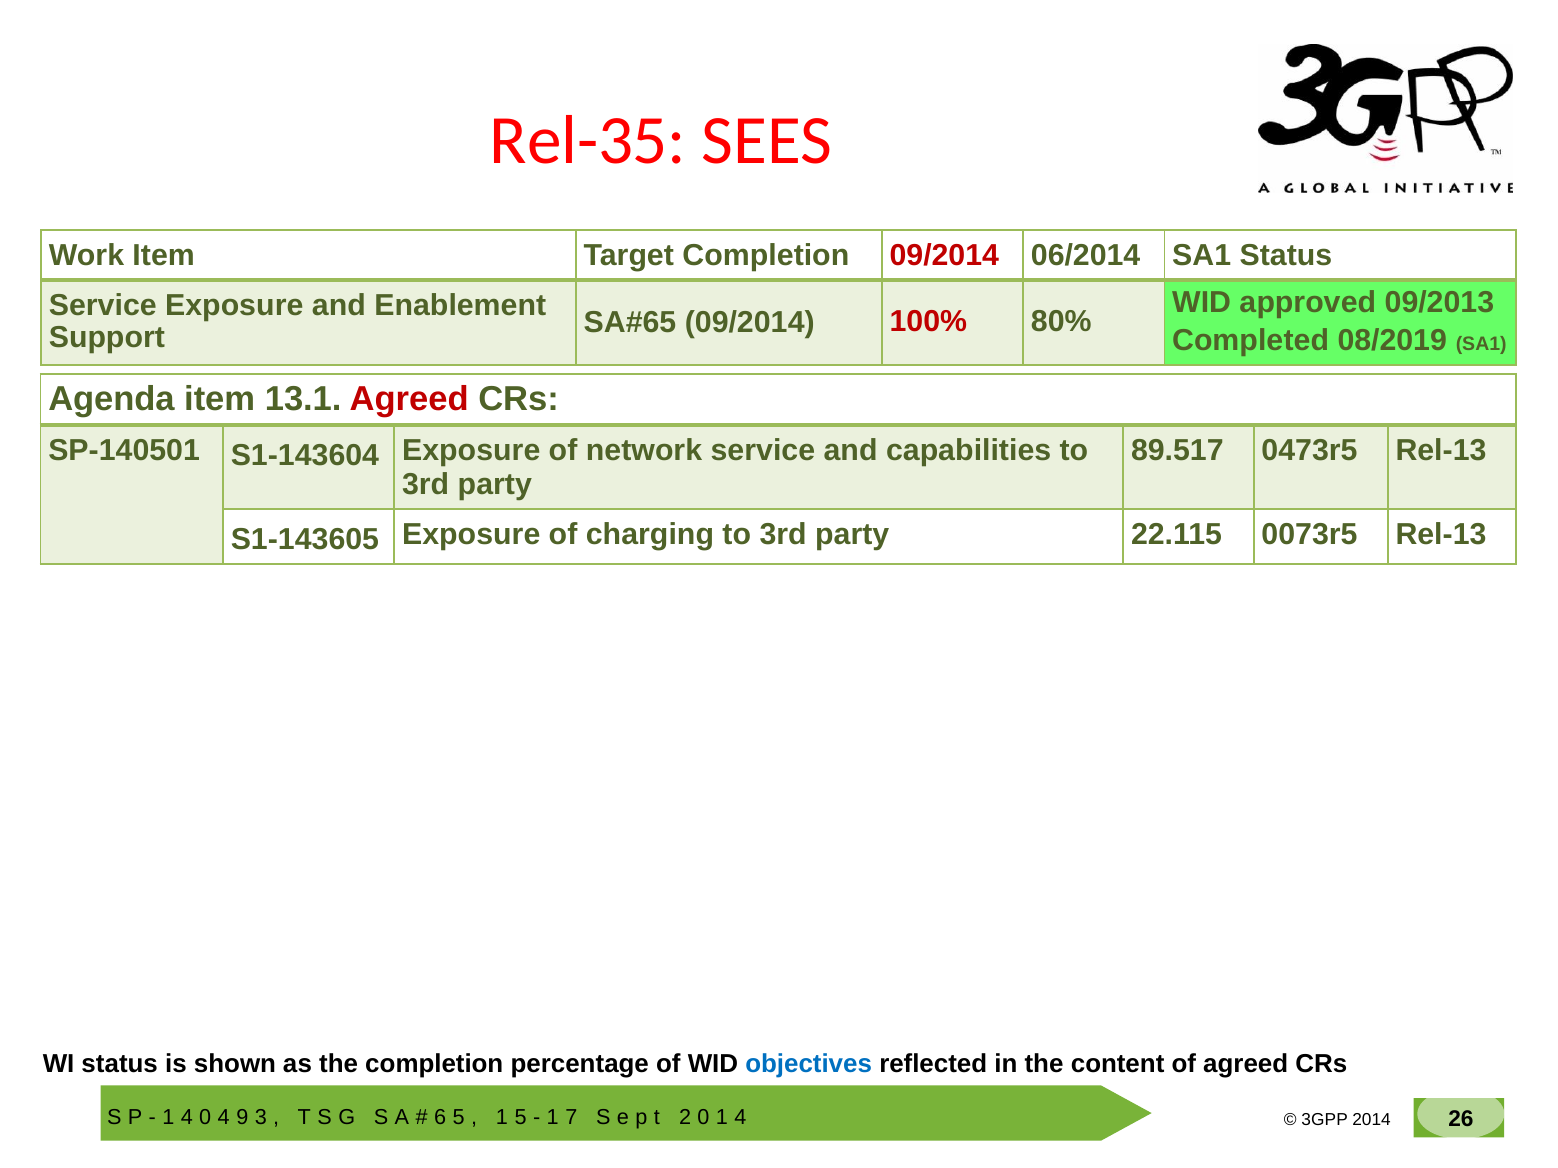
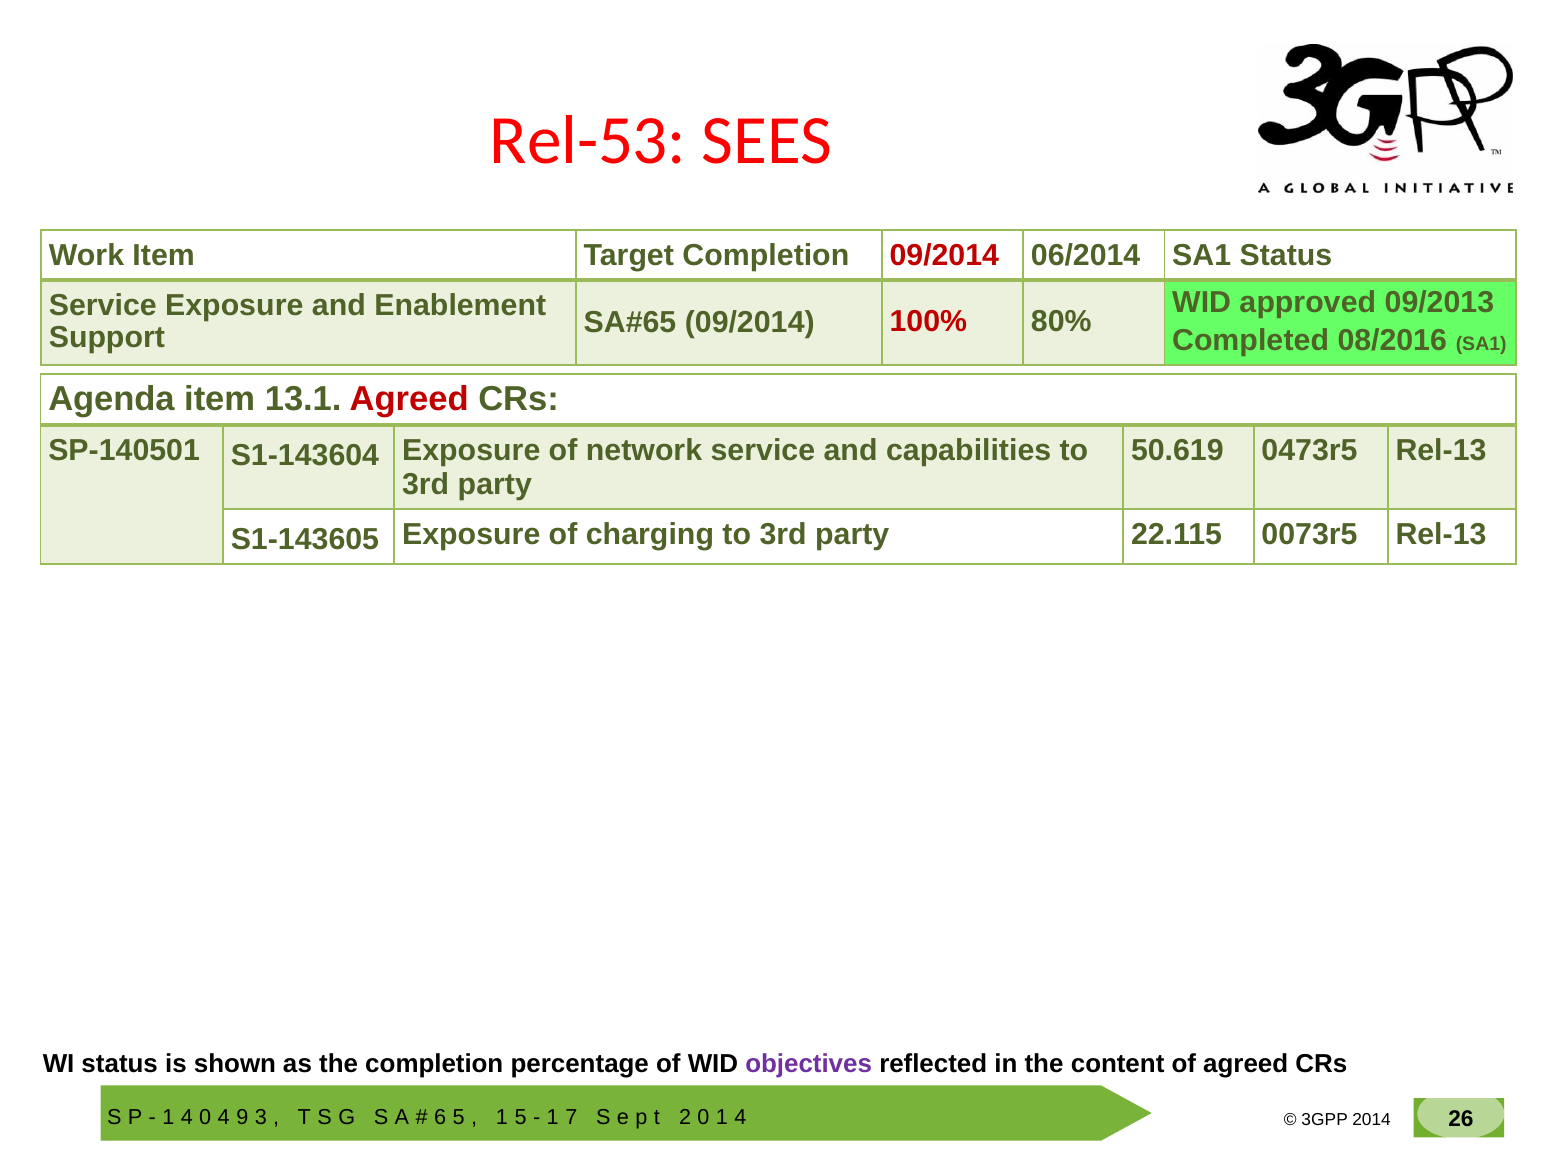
Rel-35: Rel-35 -> Rel-53
08/2019: 08/2019 -> 08/2016
89.517: 89.517 -> 50.619
objectives colour: blue -> purple
